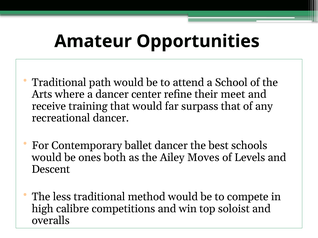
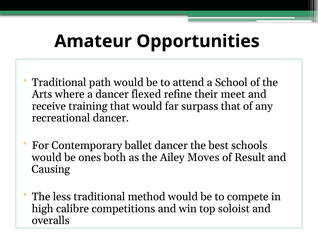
center: center -> flexed
Levels: Levels -> Result
Descent: Descent -> Causing
